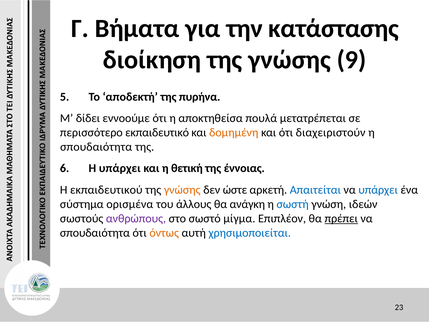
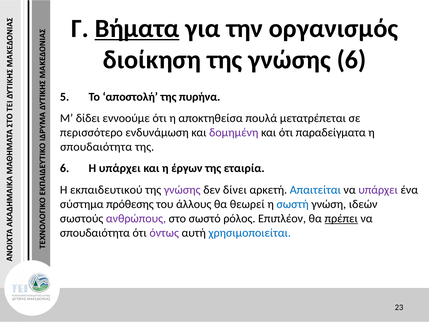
Βήματα underline: none -> present
κατάστασης: κατάστασης -> οργανισμός
γνώσης 9: 9 -> 6
αποδεκτή: αποδεκτή -> αποστολή
εκπαιδευτικό: εκπαιδευτικό -> ενδυνάμωση
δομημένη colour: orange -> purple
διαχειριστούν: διαχειριστούν -> παραδείγματα
θετική: θετική -> έργων
έννοιας: έννοιας -> εταιρία
γνώσης at (182, 190) colour: orange -> purple
ώστε: ώστε -> δίνει
υπάρχει at (378, 190) colour: blue -> purple
ορισμένα: ορισμένα -> πρόθεσης
ανάγκη: ανάγκη -> θεωρεί
μίγμα: μίγμα -> ρόλος
όντως colour: orange -> purple
